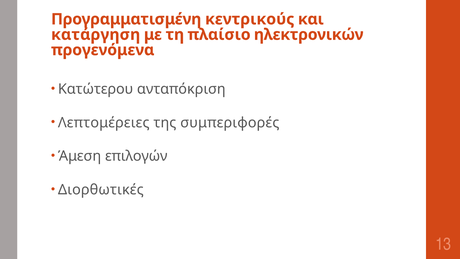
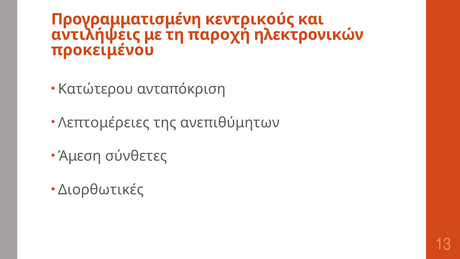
κατάργηση: κατάργηση -> αντιλήψεις
πλαίσιο: πλαίσιο -> παροχή
προγενόμενα: προγενόμενα -> προκειμένου
συμπεριφορές: συμπεριφορές -> ανεπιθύμητων
επιλογών: επιλογών -> σύνθετες
